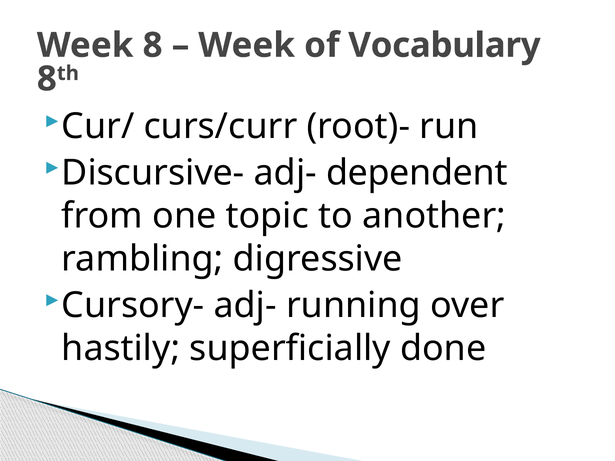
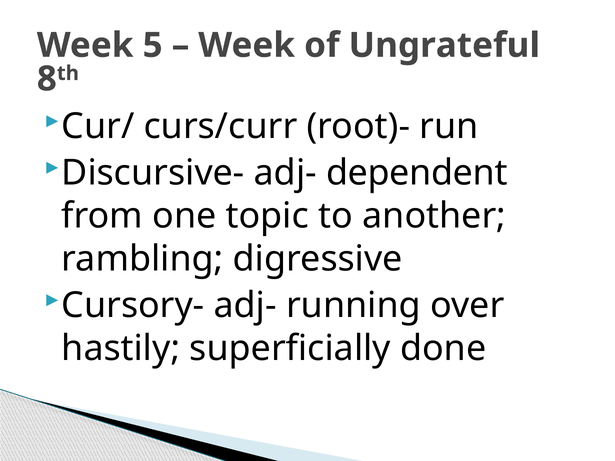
Week 8: 8 -> 5
Vocabulary: Vocabulary -> Ungrateful
